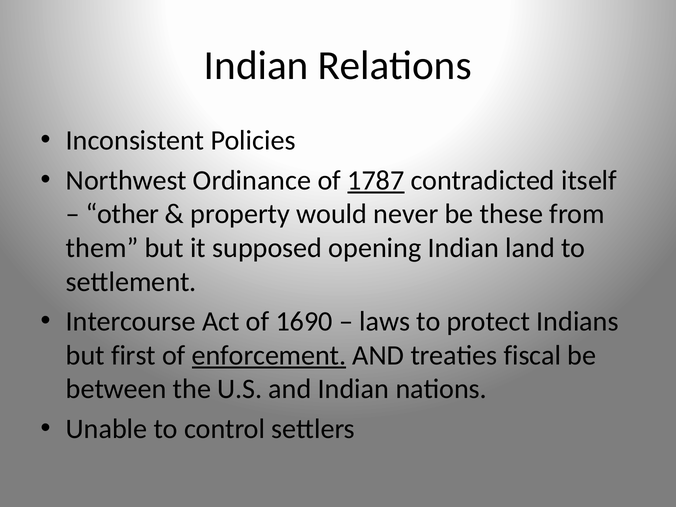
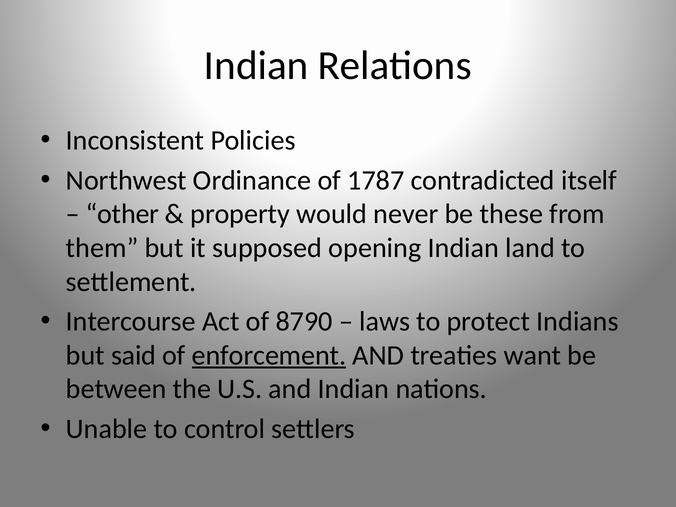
1787 underline: present -> none
1690: 1690 -> 8790
first: first -> said
fiscal: fiscal -> want
